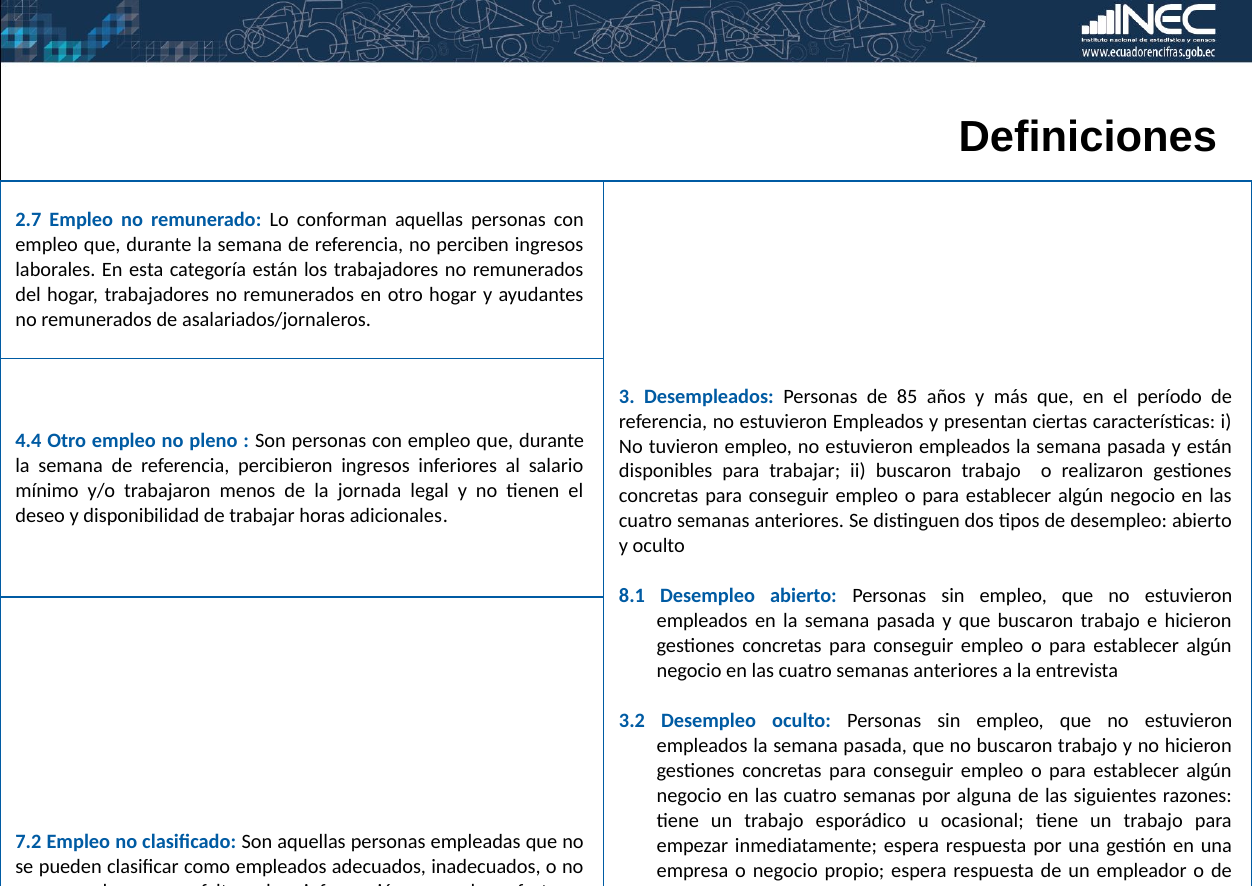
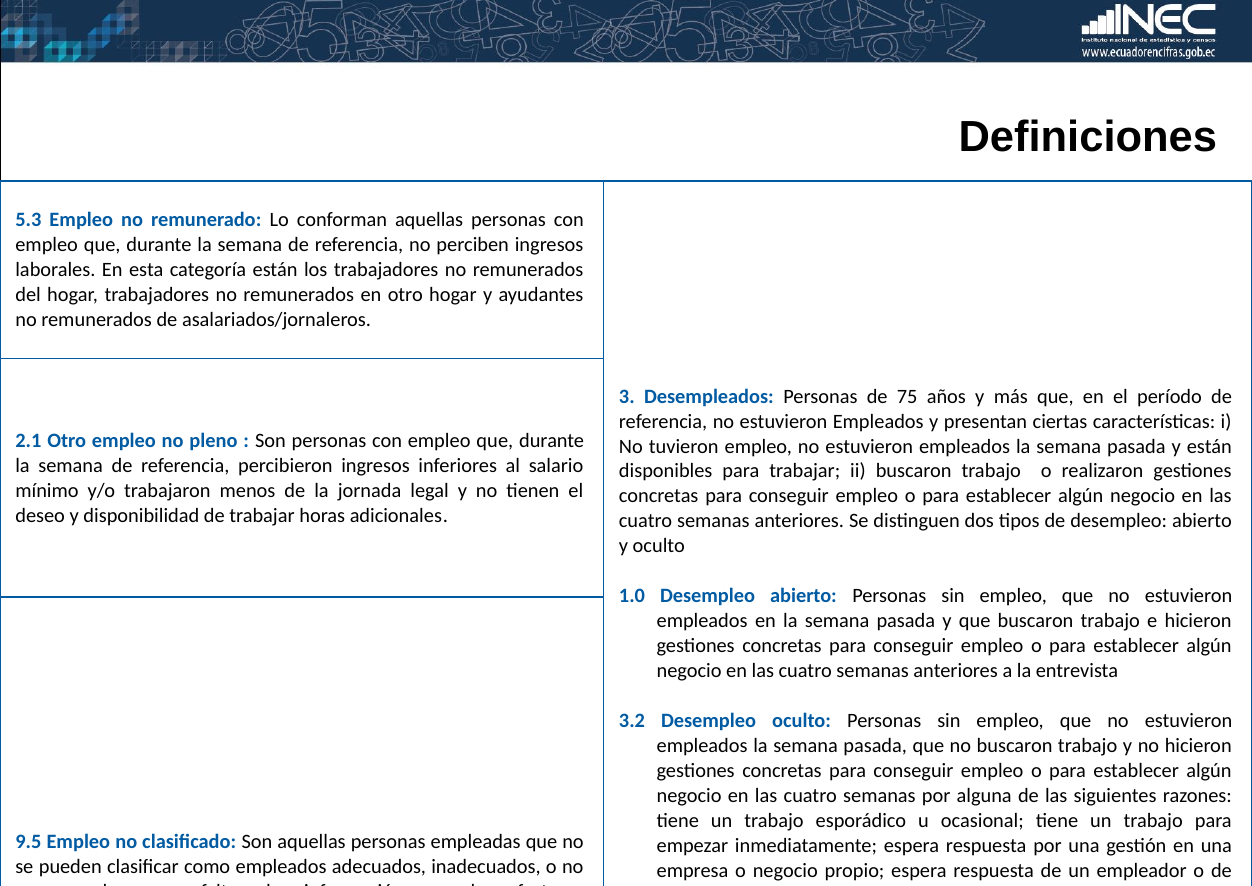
2.7: 2.7 -> 5.3
85: 85 -> 75
4.4: 4.4 -> 2.1
8.1: 8.1 -> 1.0
7.2: 7.2 -> 9.5
